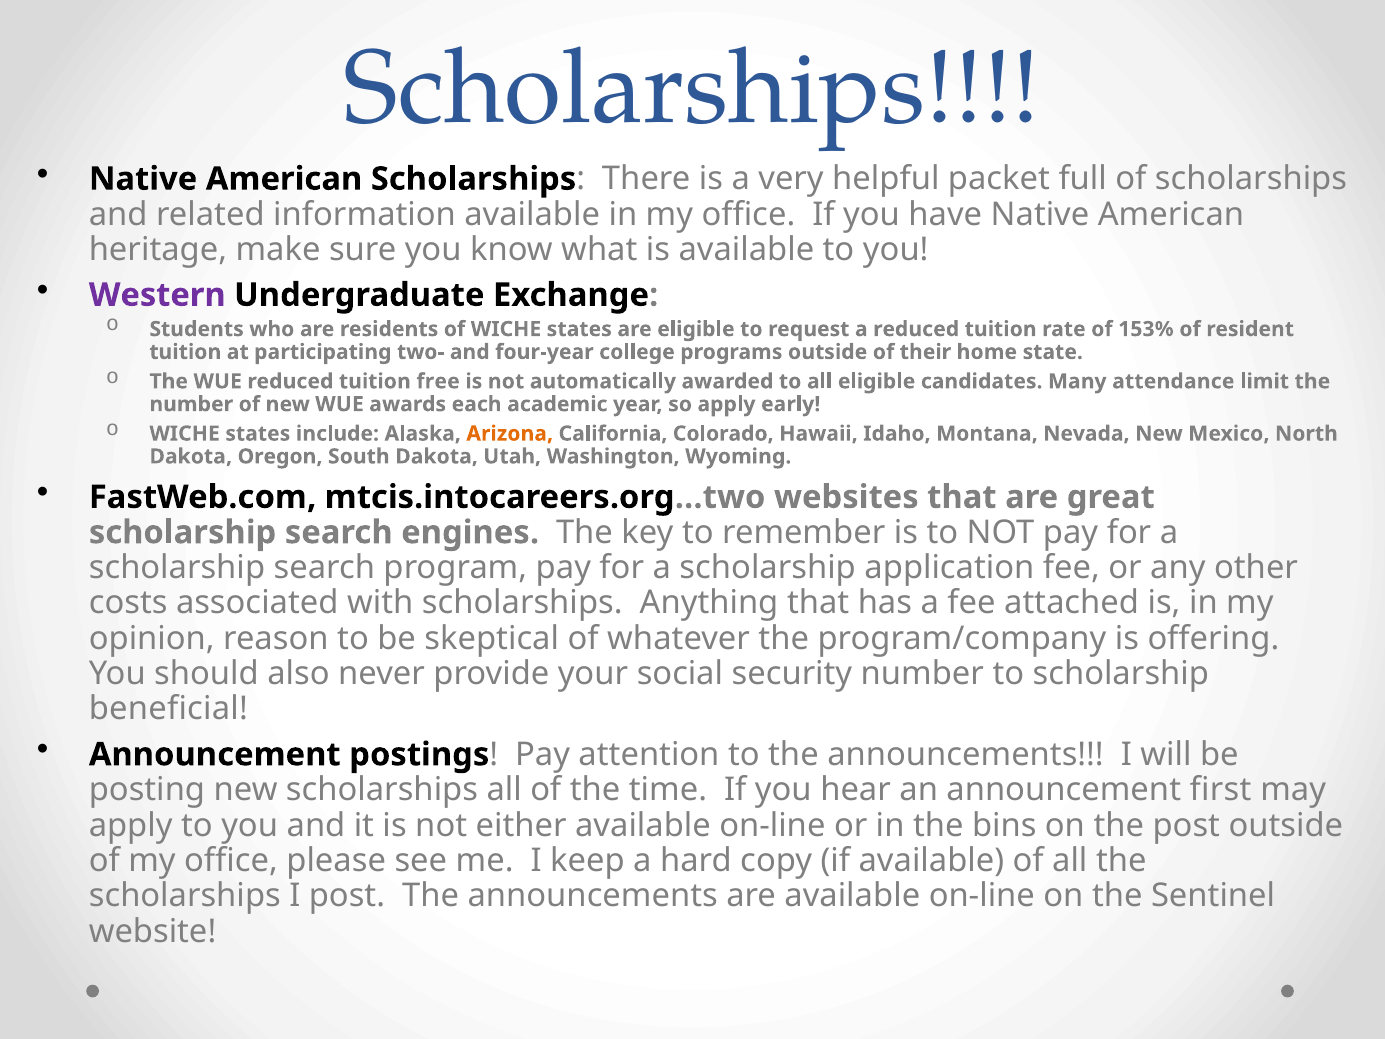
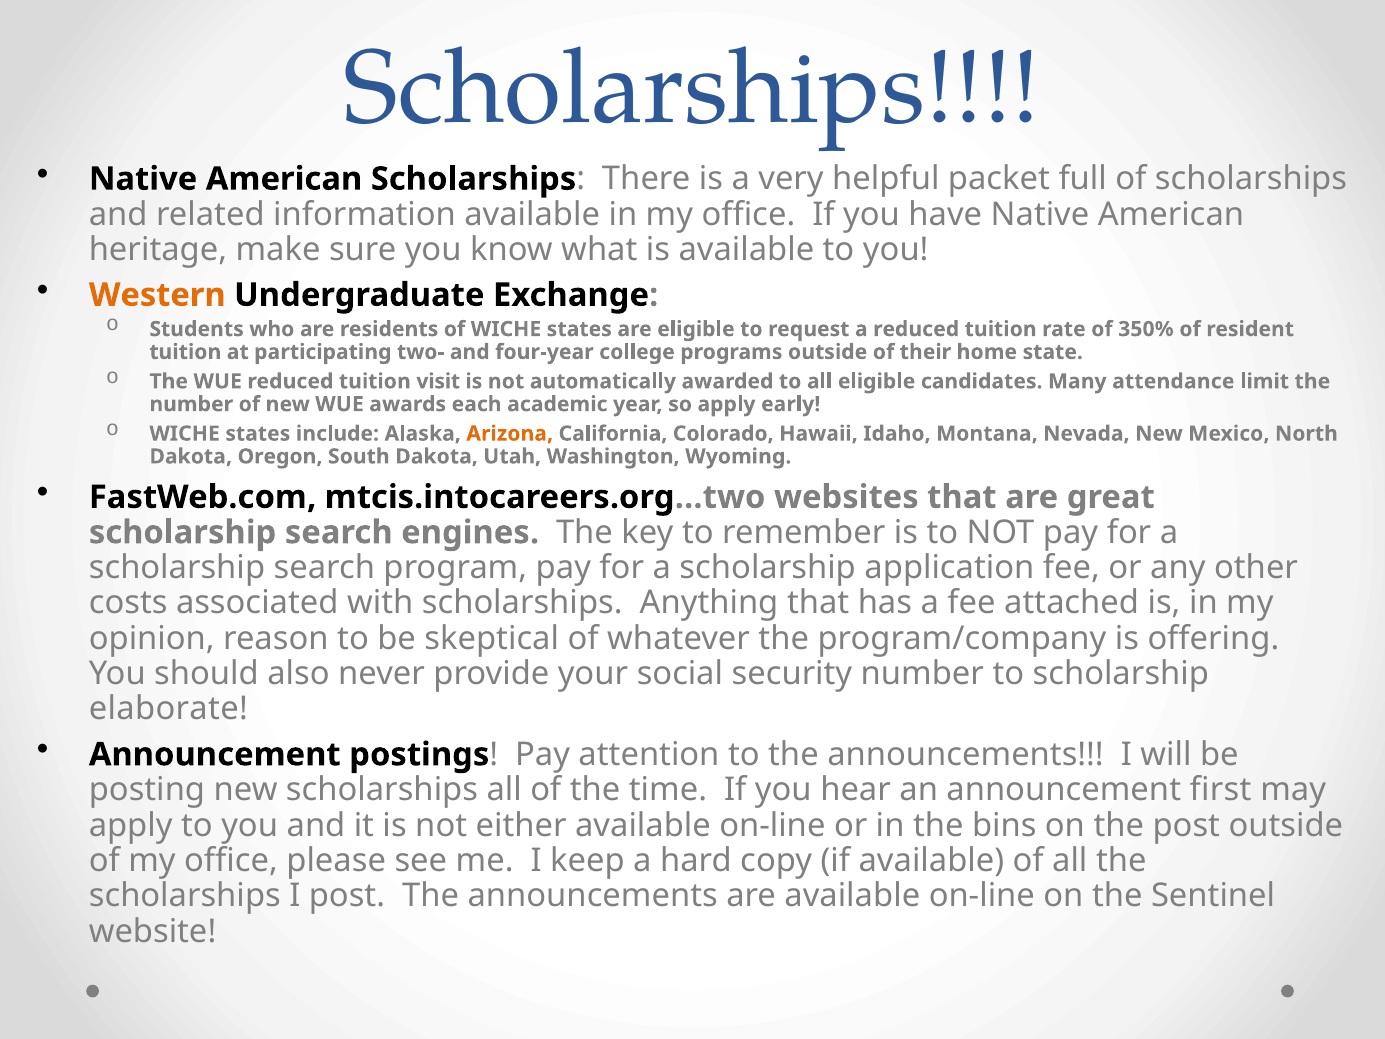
Western colour: purple -> orange
153%: 153% -> 350%
free: free -> visit
beneficial: beneficial -> elaborate
